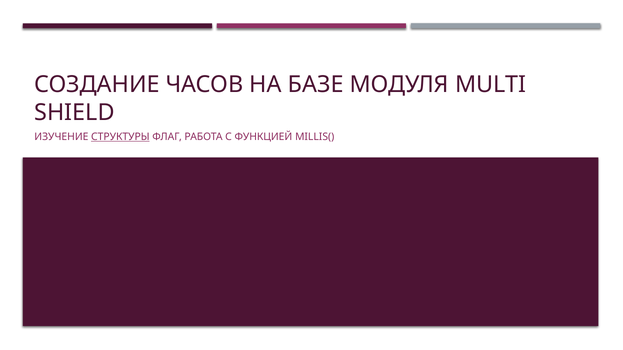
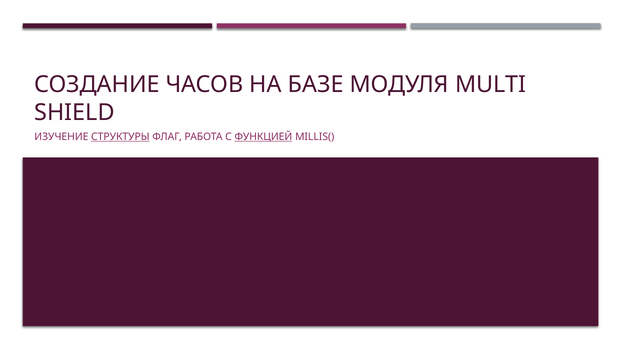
ФУНКЦИЕЙ underline: none -> present
